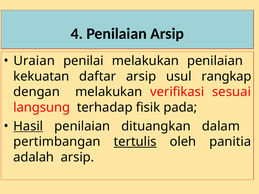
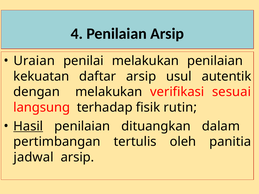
rangkap: rangkap -> autentik
pada: pada -> rutin
tertulis underline: present -> none
adalah: adalah -> jadwal
